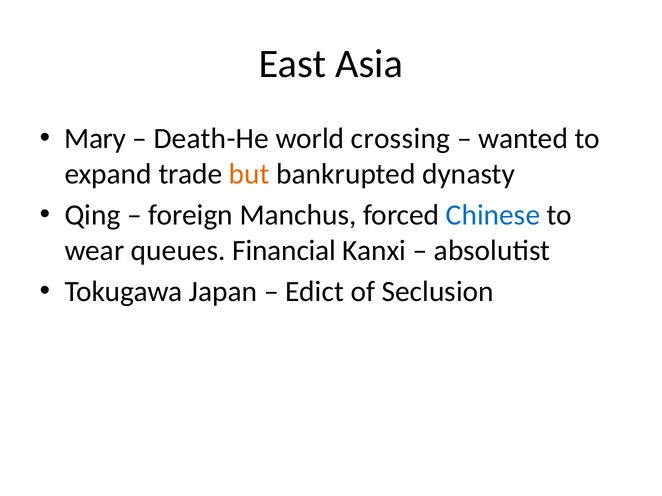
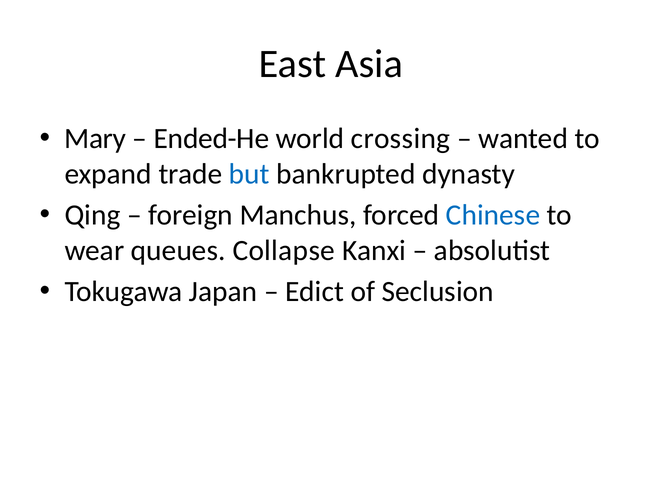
Death-He: Death-He -> Ended-He
but colour: orange -> blue
Financial: Financial -> Collapse
